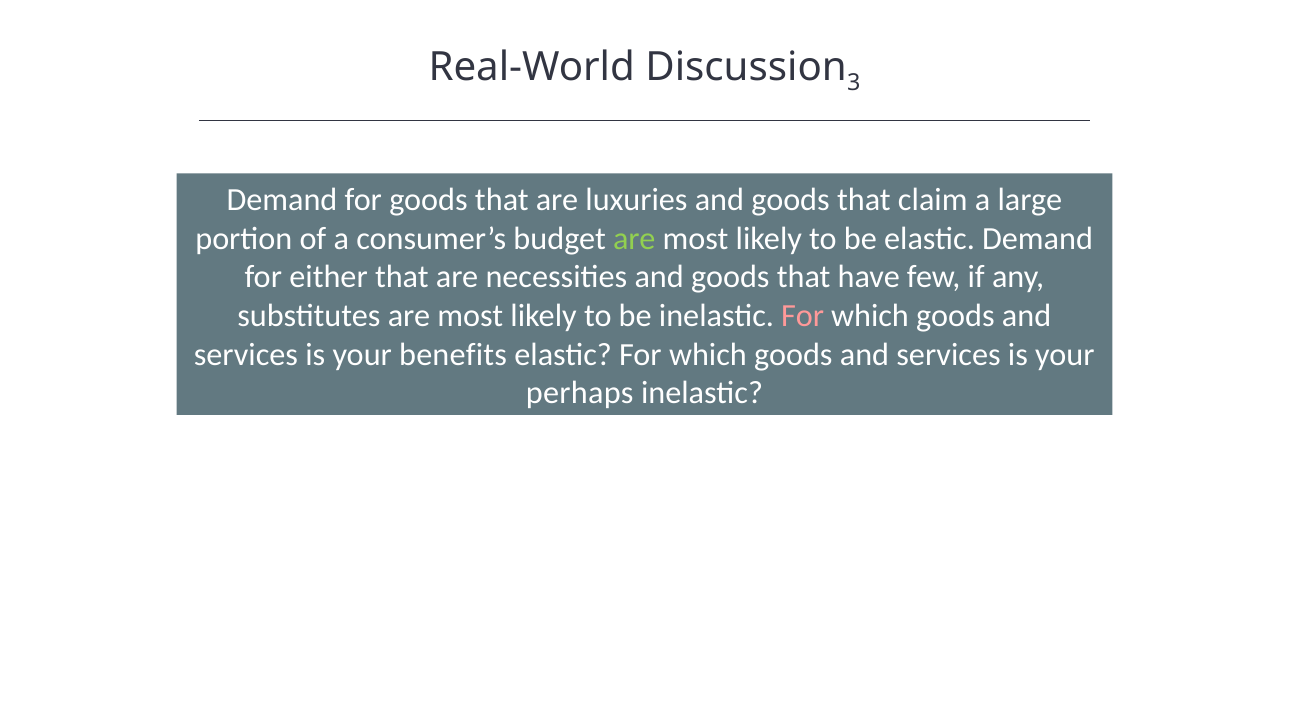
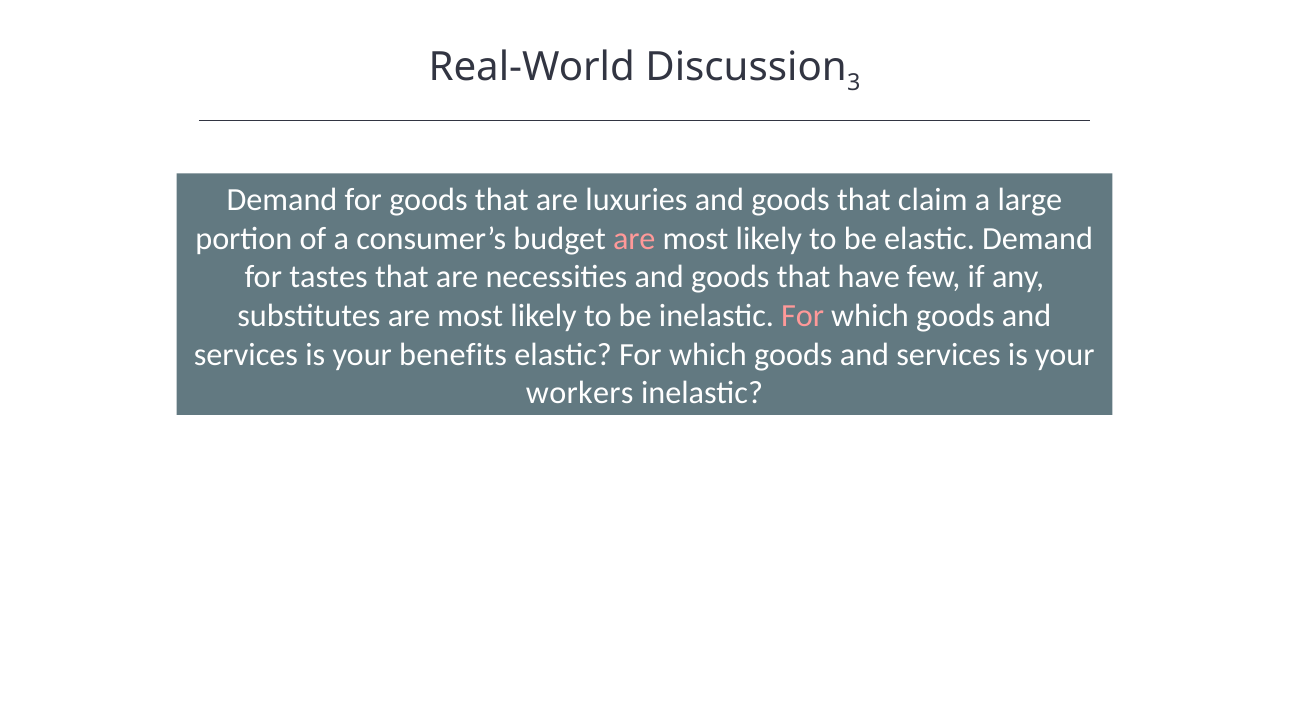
are at (634, 238) colour: light green -> pink
either: either -> tastes
perhaps: perhaps -> workers
